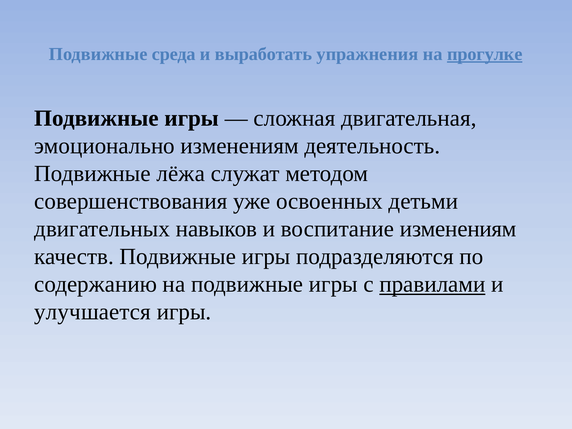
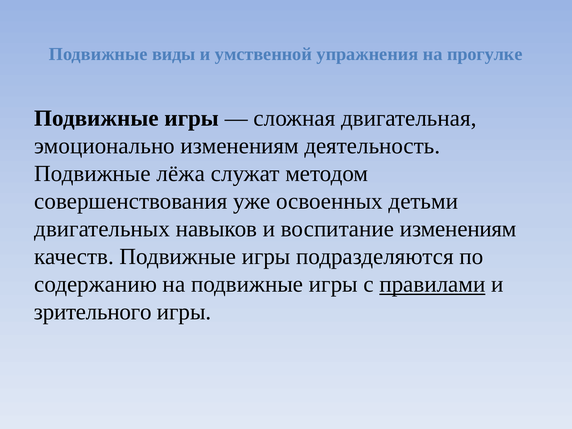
среда: среда -> виды
выработать: выработать -> умственной
прогулке underline: present -> none
улучшается: улучшается -> зрительного
